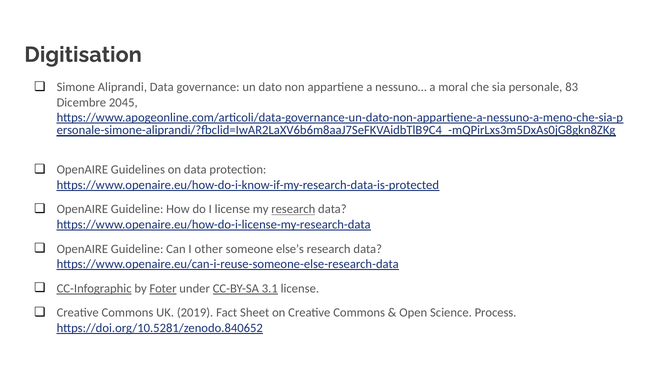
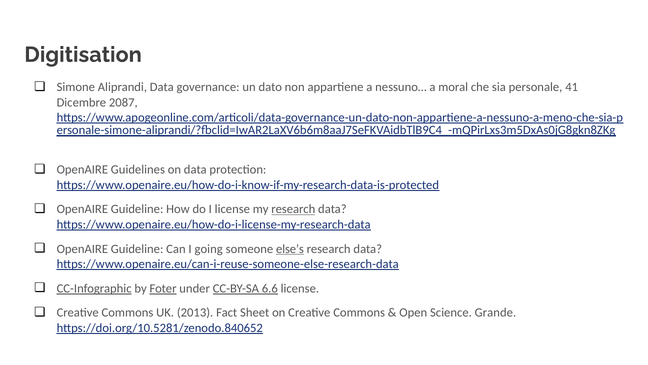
83: 83 -> 41
2045: 2045 -> 2087
other: other -> going
else’s underline: none -> present
3.1: 3.1 -> 6.6
2019: 2019 -> 2013
Process: Process -> Grande
